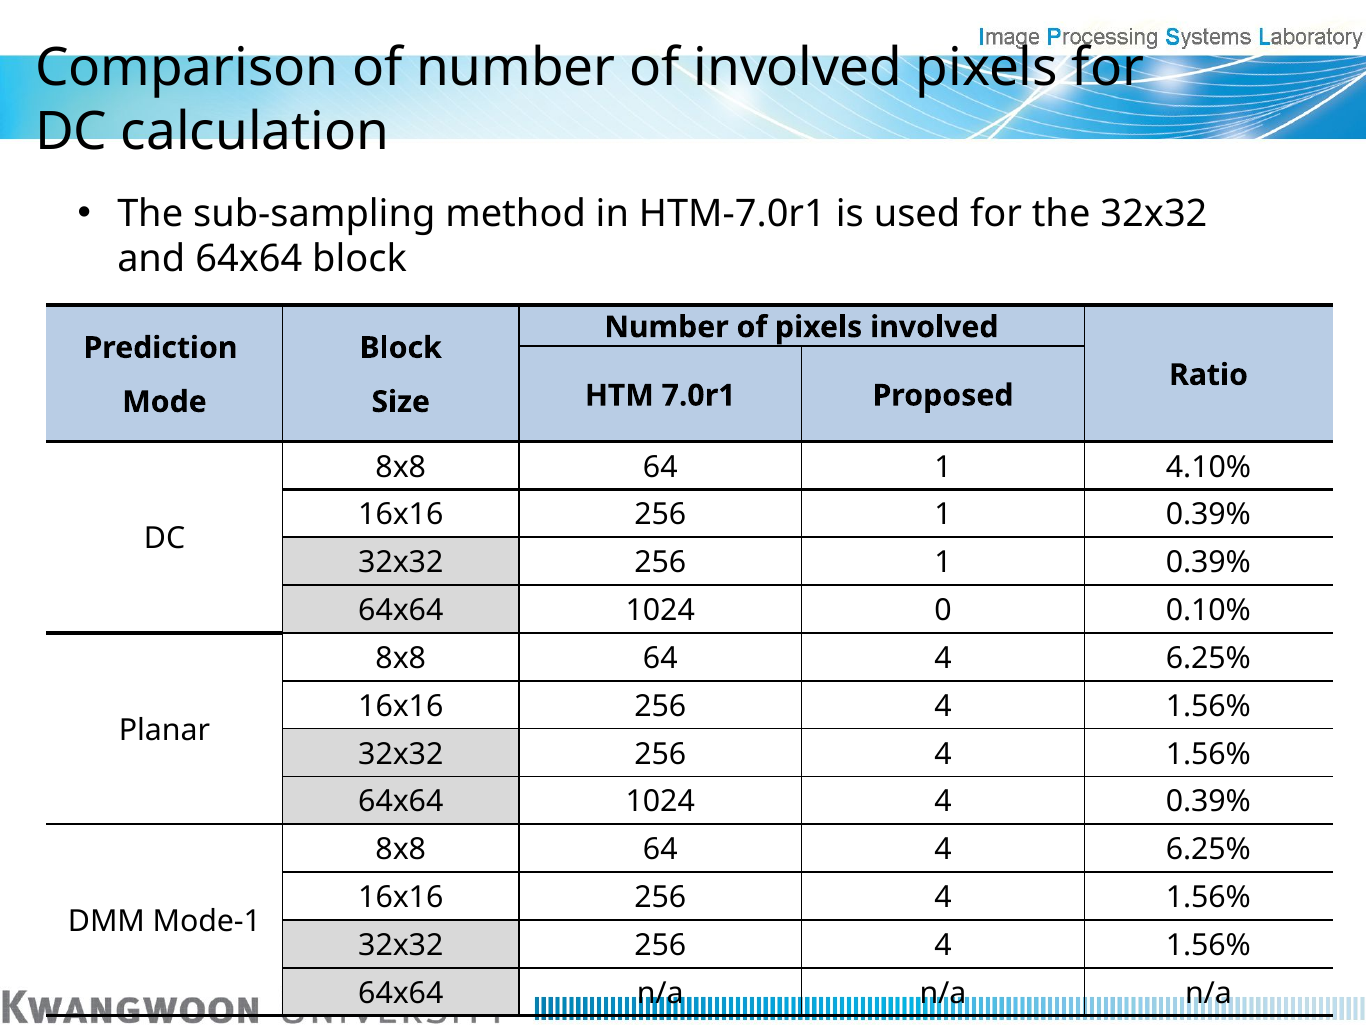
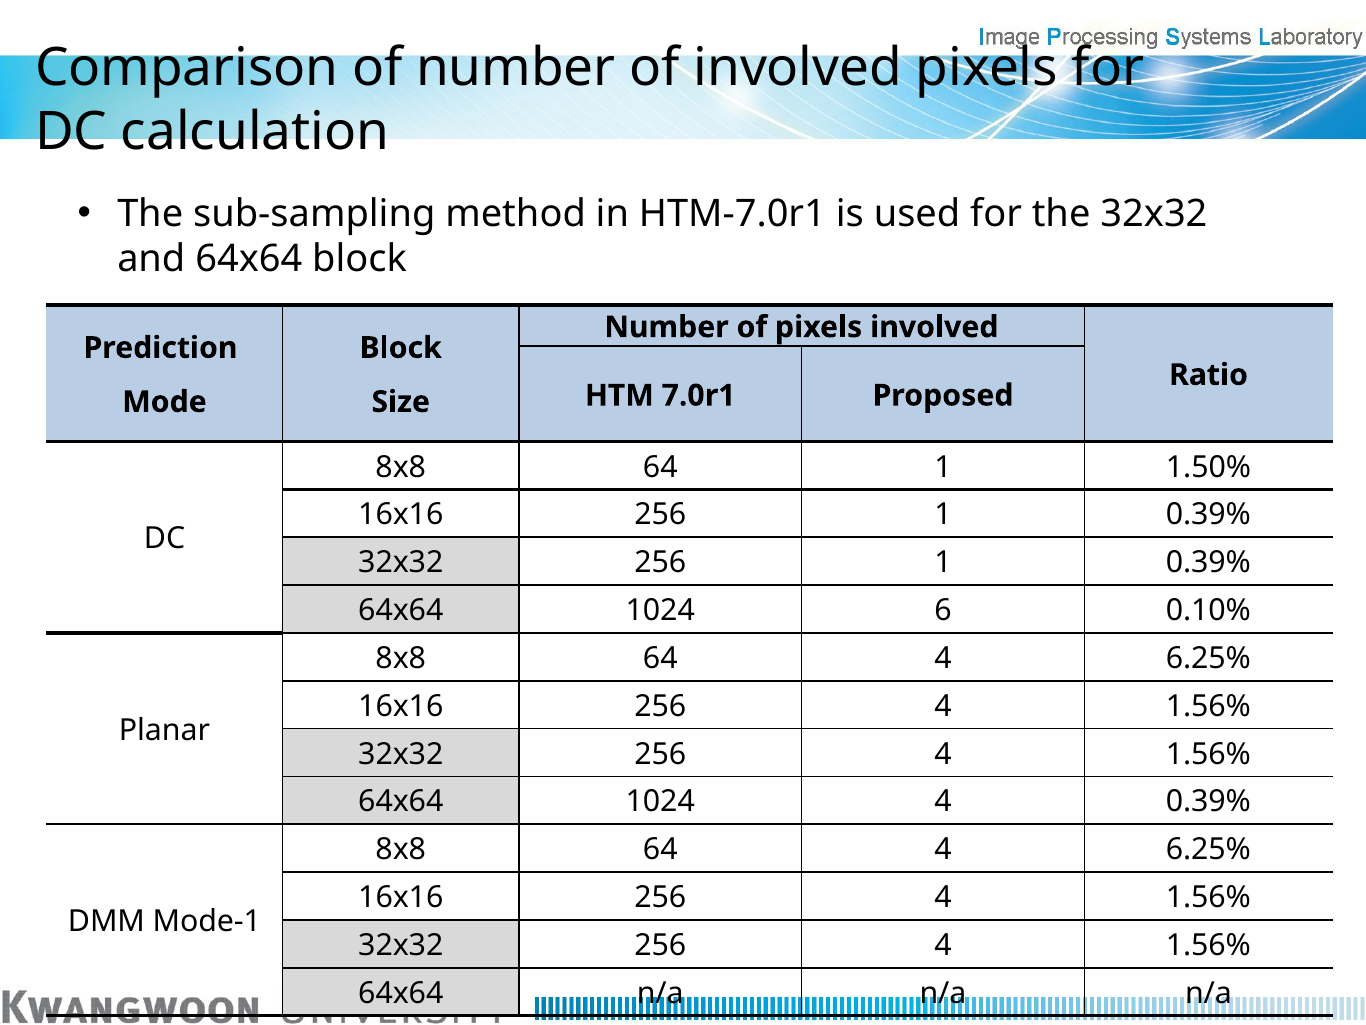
4.10%: 4.10% -> 1.50%
0: 0 -> 6
